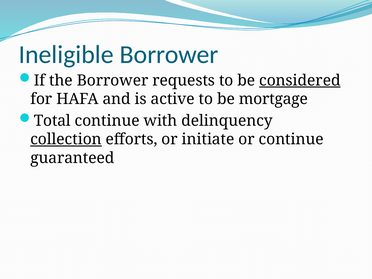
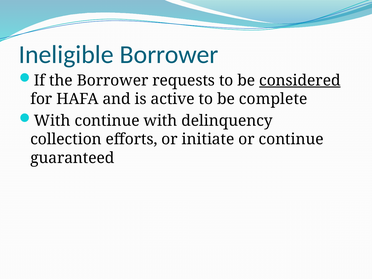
mortgage: mortgage -> complete
Total at (52, 121): Total -> With
collection underline: present -> none
